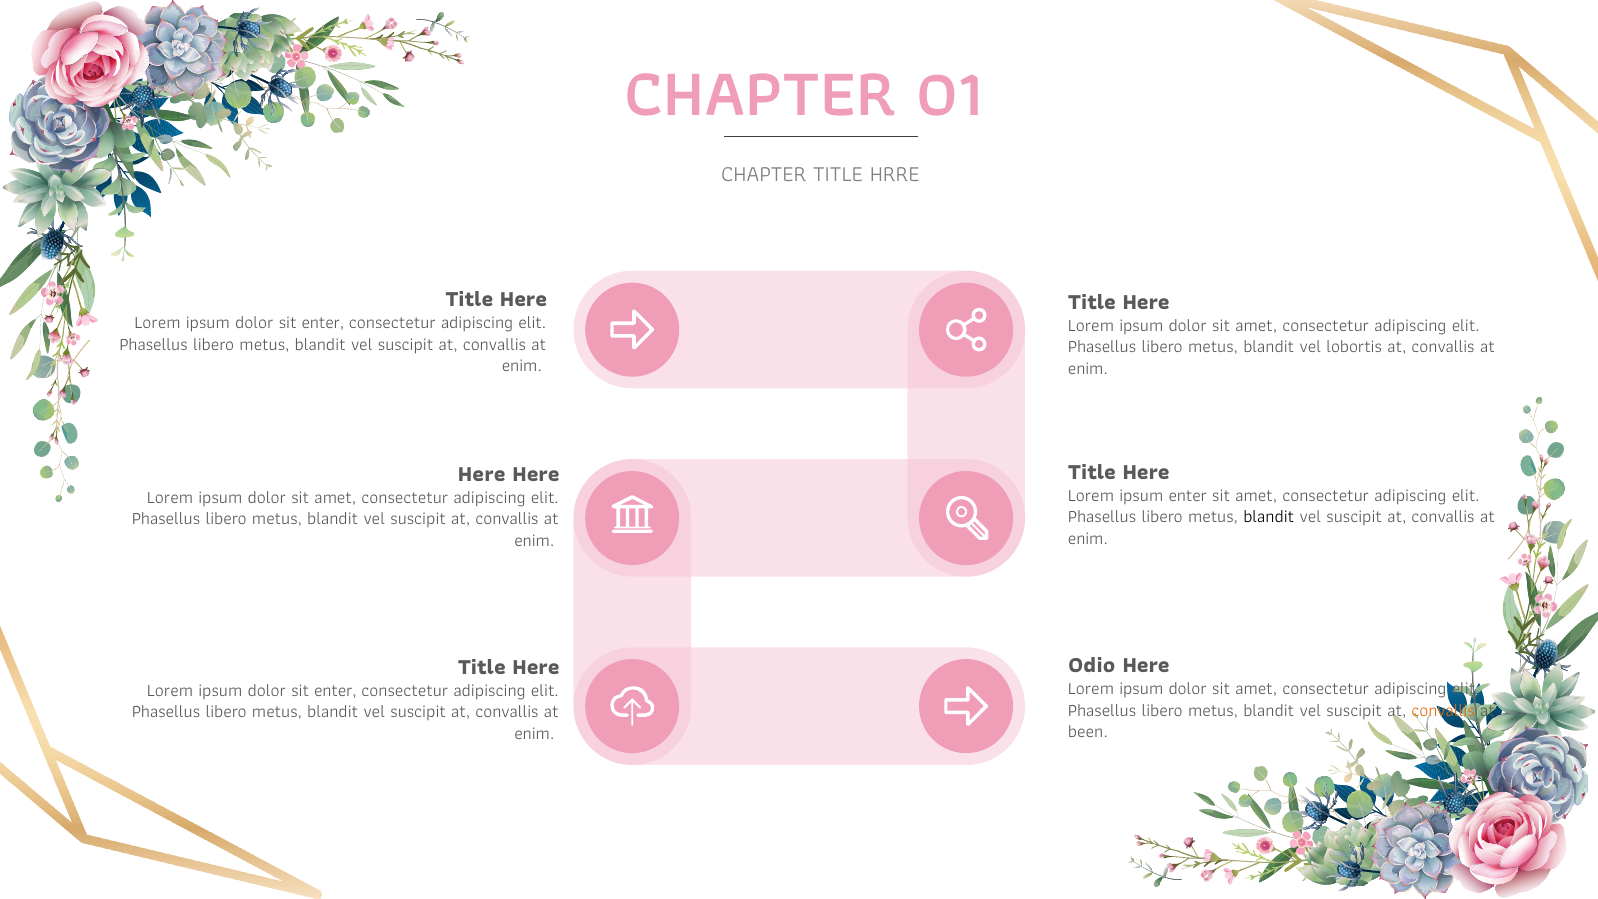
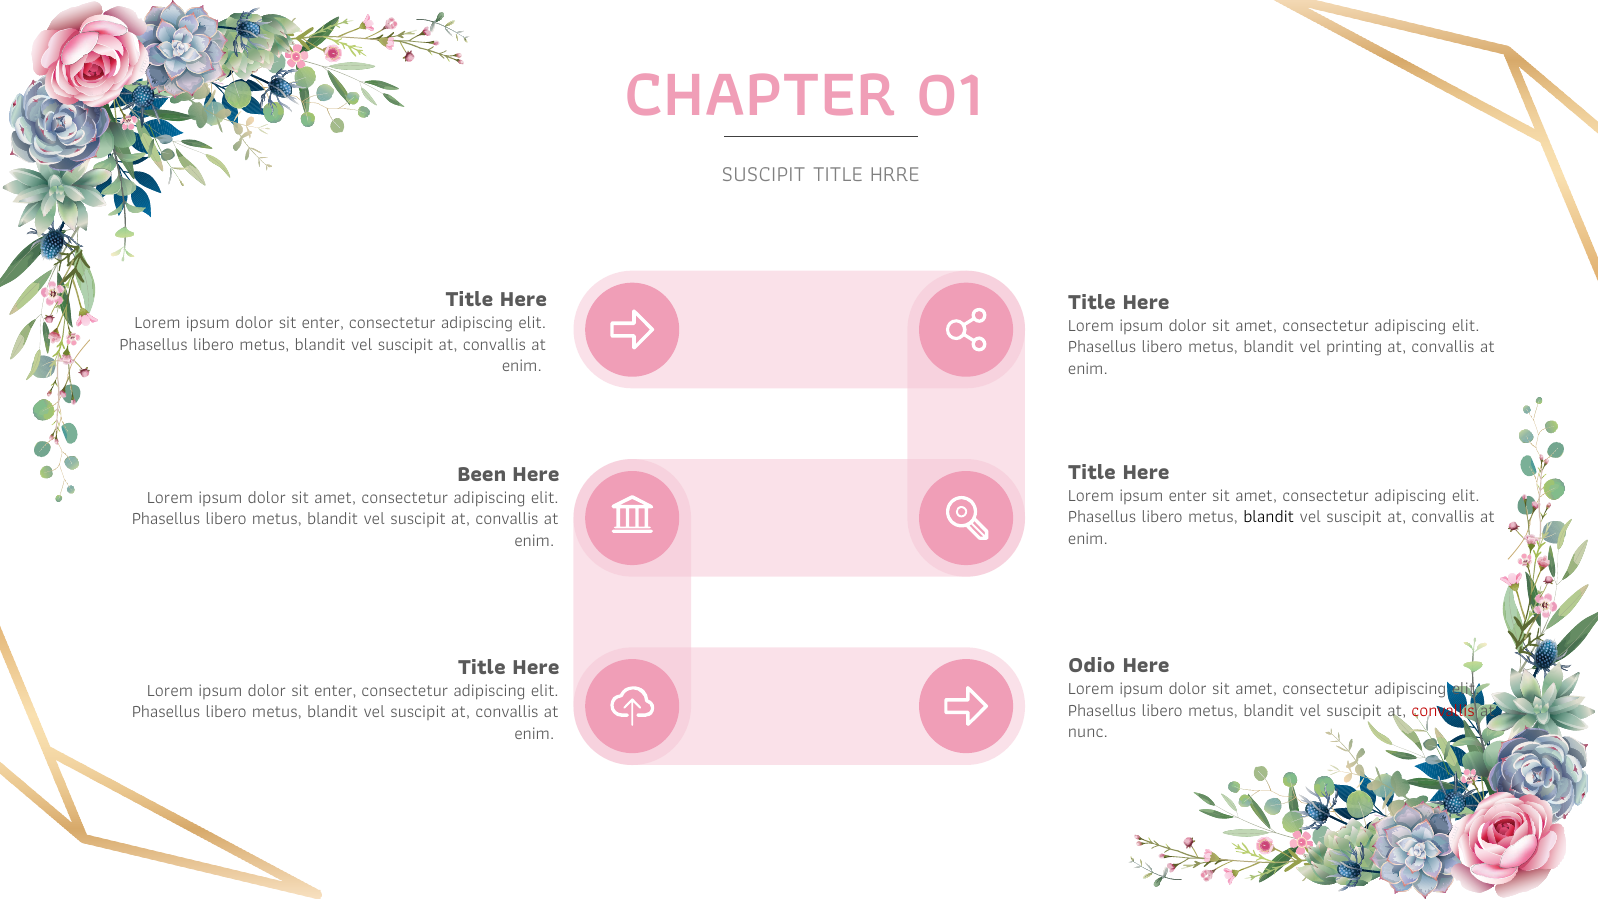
CHAPTER at (764, 174): CHAPTER -> SUSCIPIT
lobortis: lobortis -> printing
Here at (482, 474): Here -> Been
convallis at (1443, 710) colour: orange -> red
been: been -> nunc
